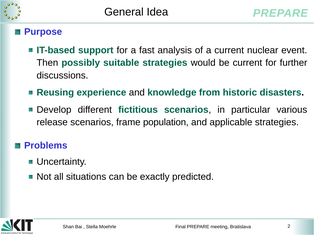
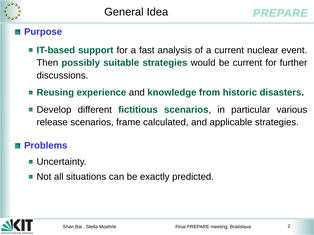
population: population -> calculated
